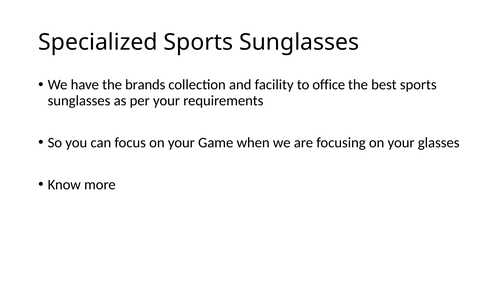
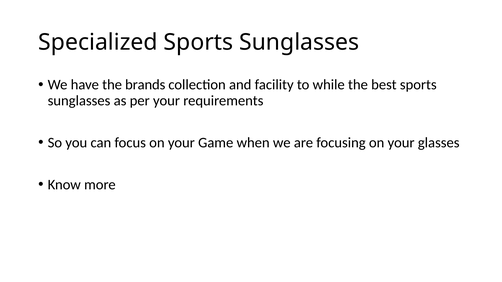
office: office -> while
